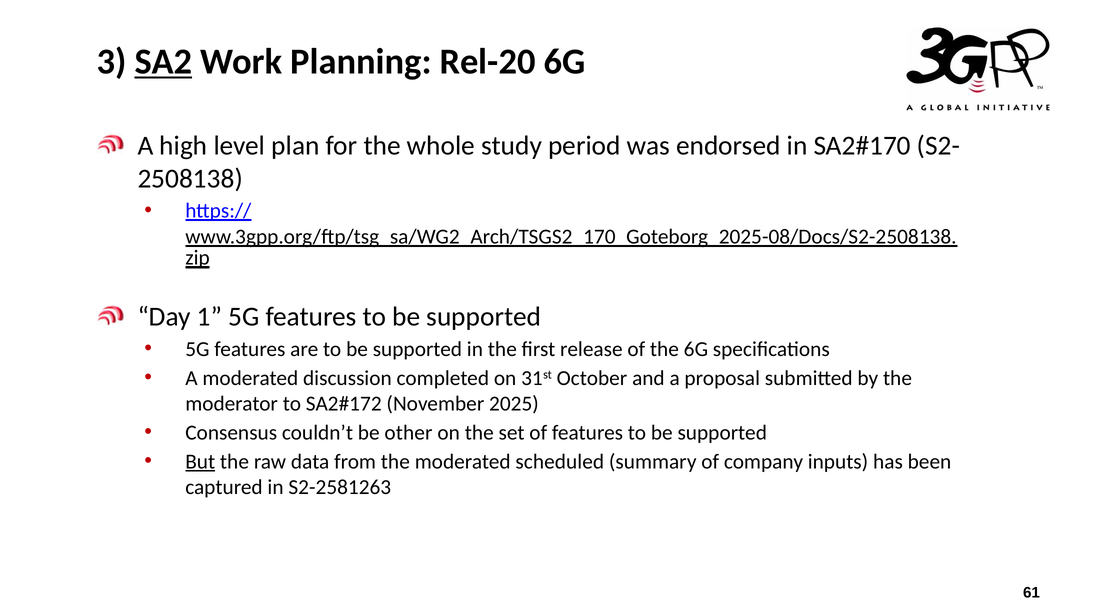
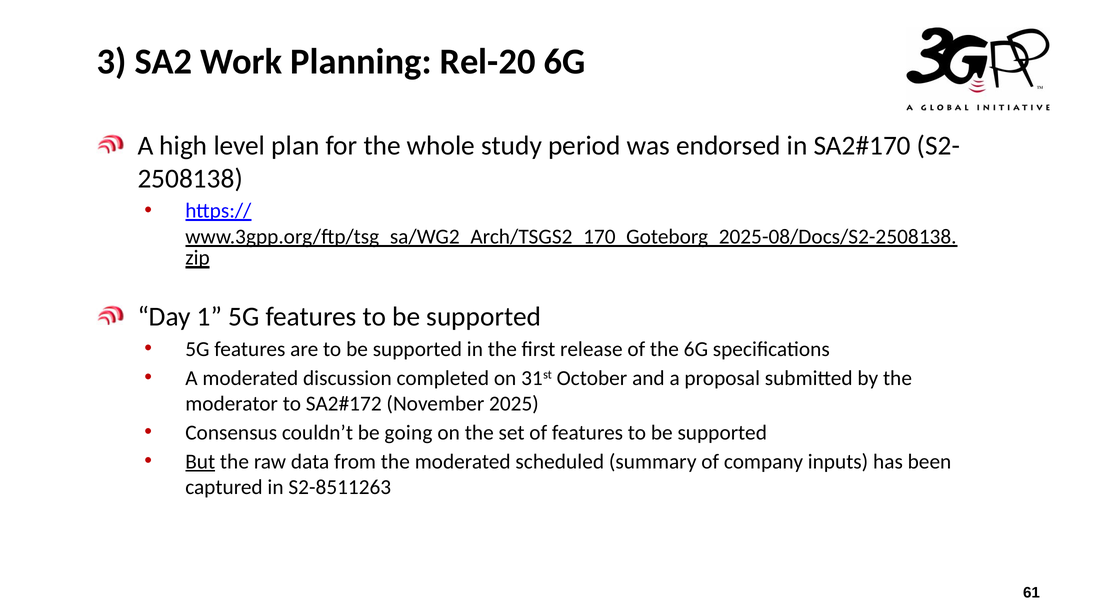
SA2 underline: present -> none
other: other -> going
S2-2581263: S2-2581263 -> S2-8511263
